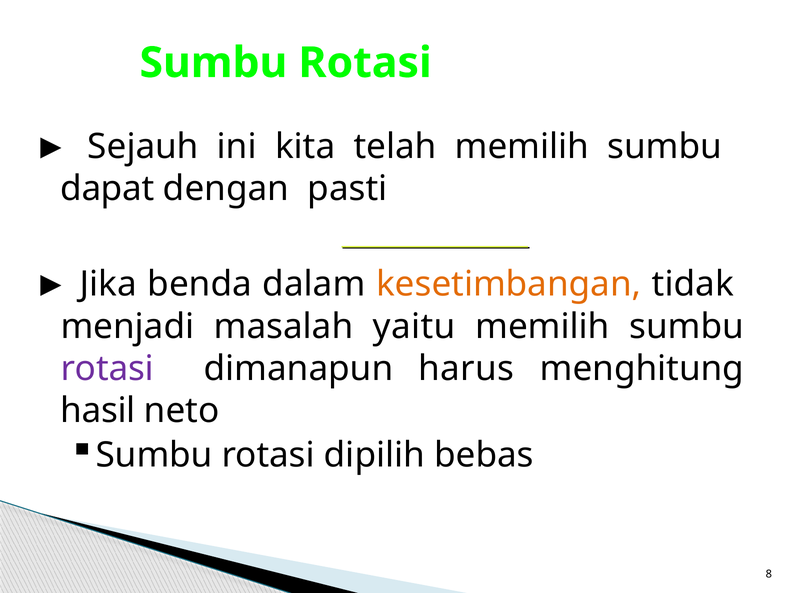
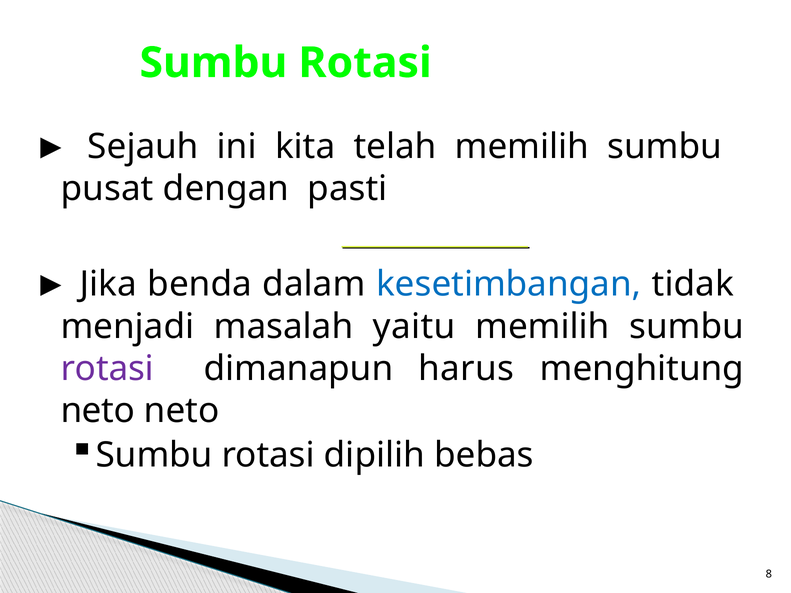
dapat: dapat -> pusat
kesetimbangan colour: orange -> blue
hasil at (98, 411): hasil -> neto
